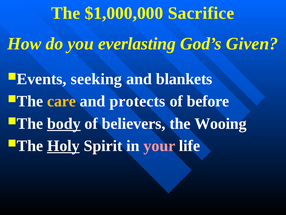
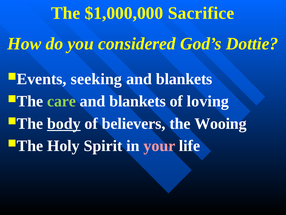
everlasting: everlasting -> considered
Given: Given -> Dottie
care colour: yellow -> light green
protects at (137, 101): protects -> blankets
before: before -> loving
Holy underline: present -> none
